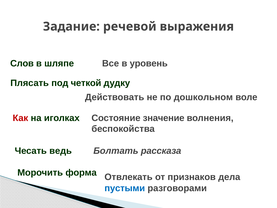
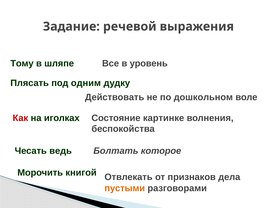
Слов: Слов -> Тому
четкой: четкой -> одним
значение: значение -> картинке
рассказа: рассказа -> которое
форма: форма -> книгой
пустыми colour: blue -> orange
